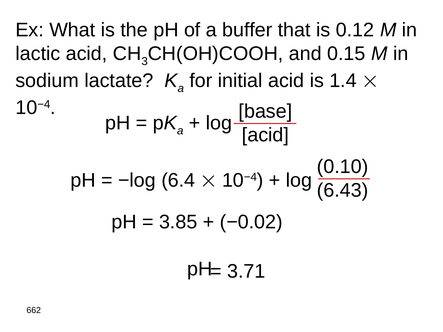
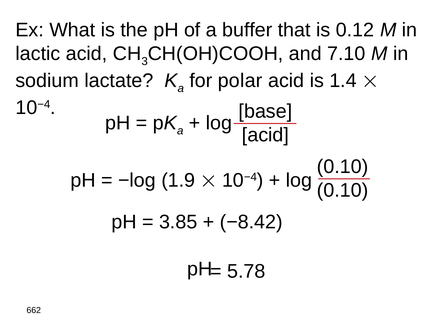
0.15: 0.15 -> 7.10
initial: initial -> polar
6.4: 6.4 -> 1.9
6.43 at (343, 190): 6.43 -> 0.10
−0.02: −0.02 -> −8.42
3.71: 3.71 -> 5.78
